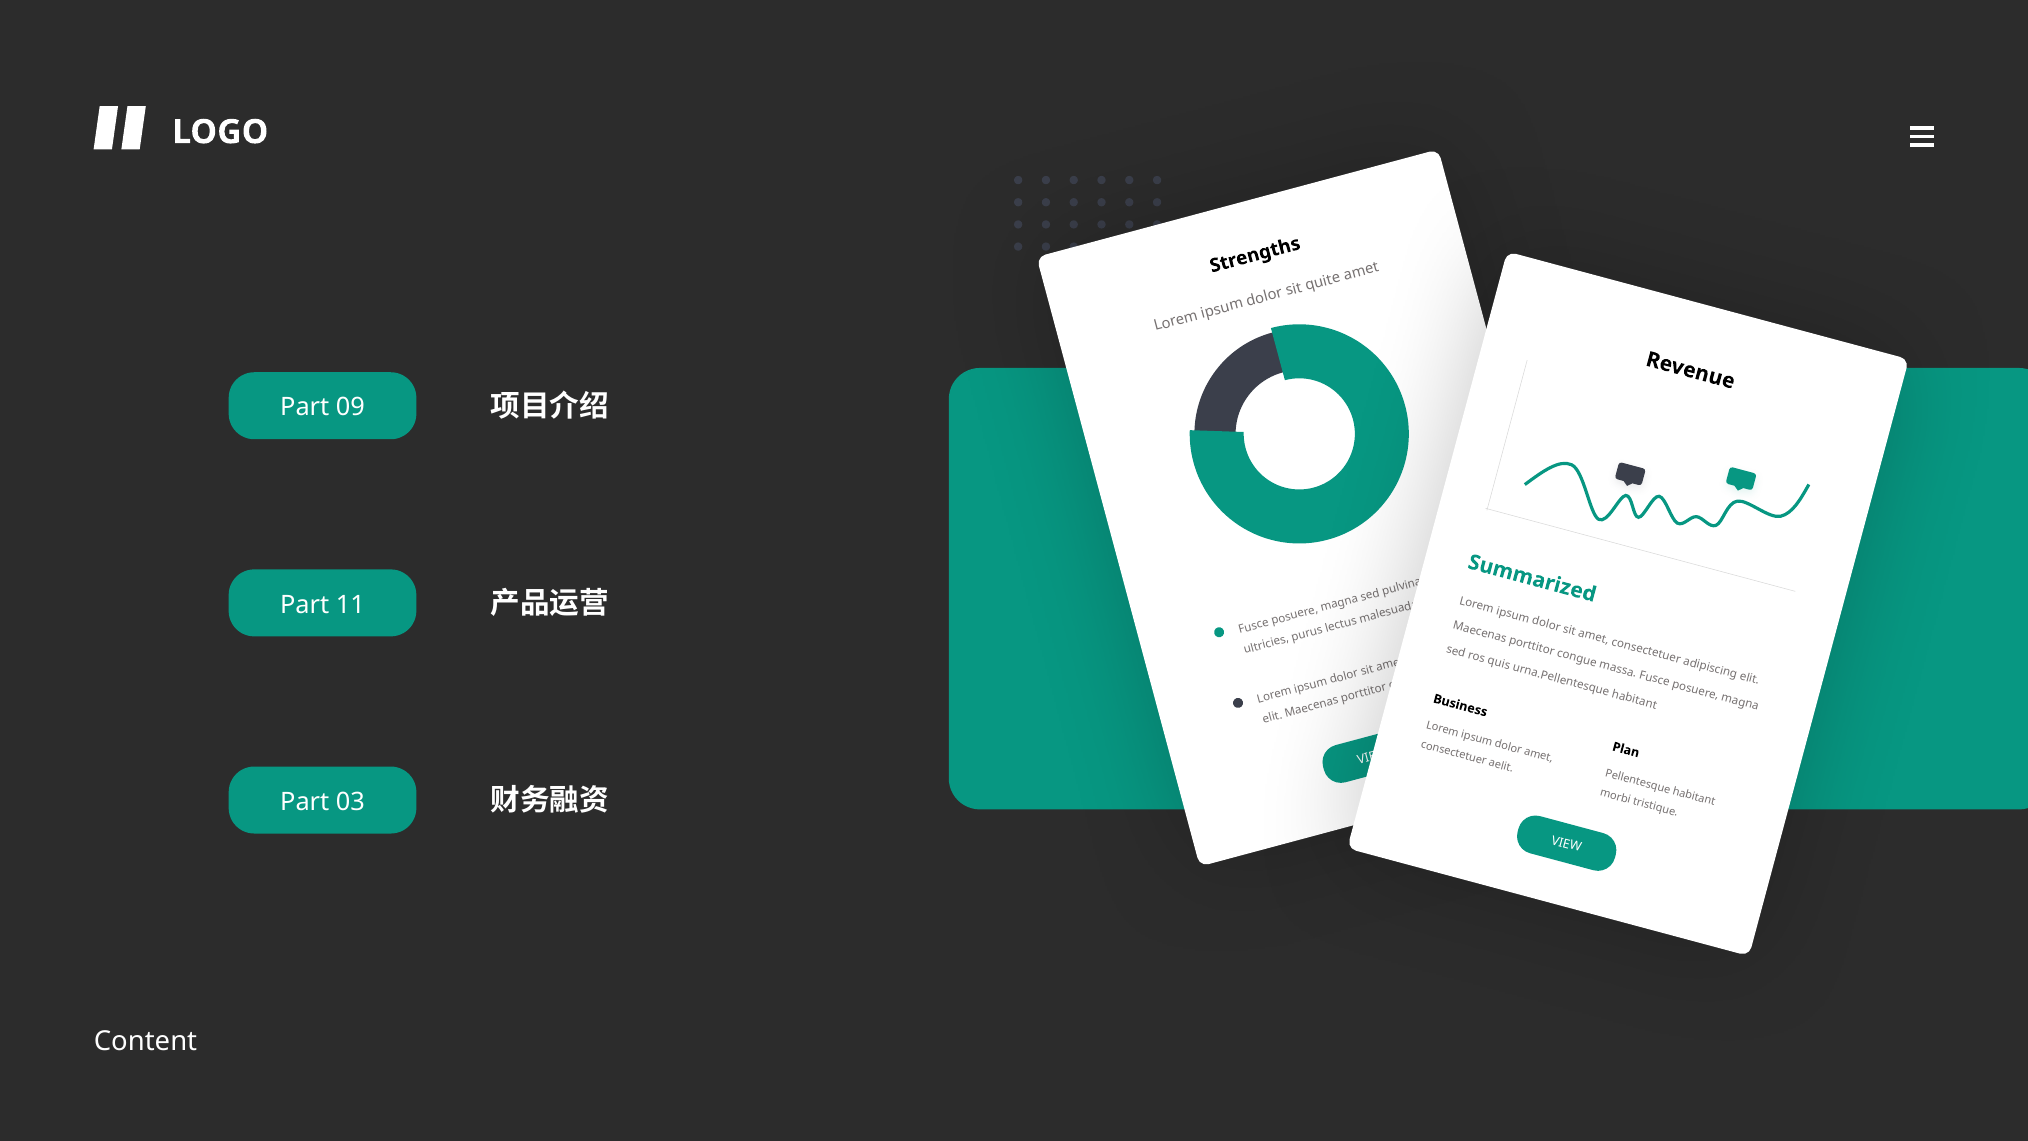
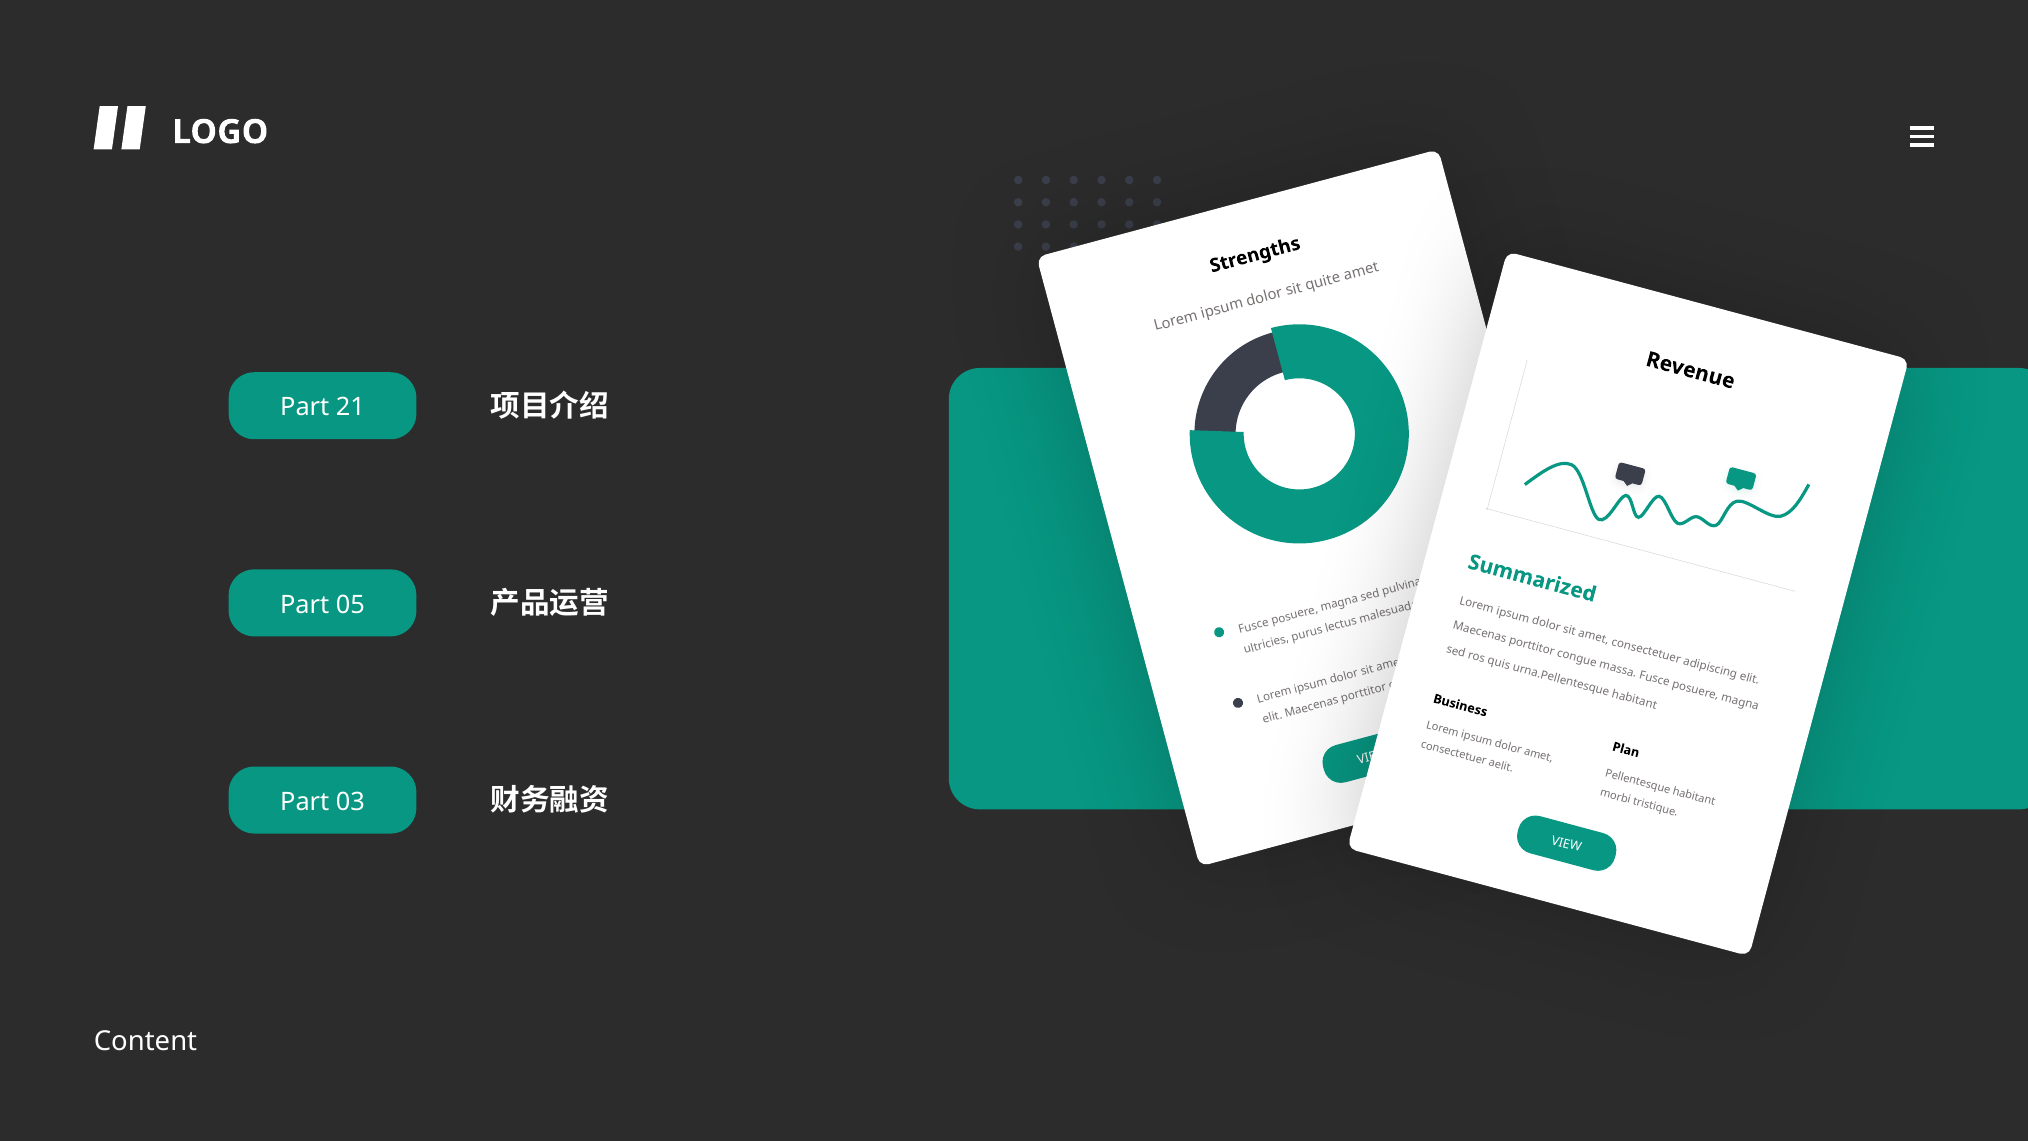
09: 09 -> 21
11: 11 -> 05
